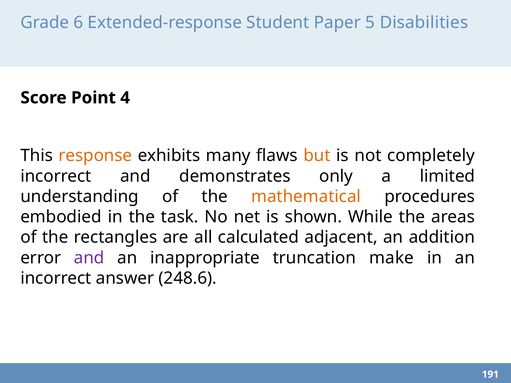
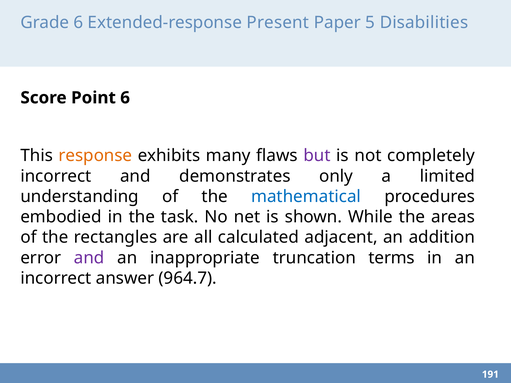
Student: Student -> Present
Point 4: 4 -> 6
but colour: orange -> purple
mathematical colour: orange -> blue
make: make -> terms
248.6: 248.6 -> 964.7
